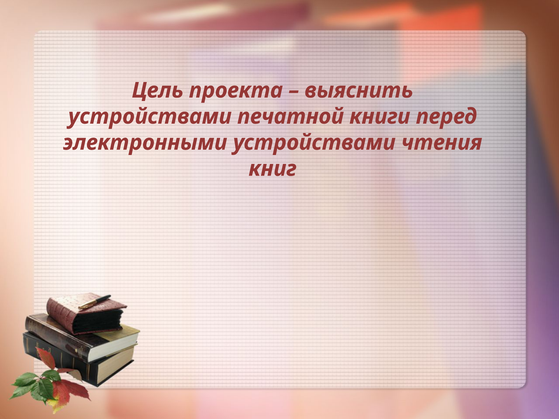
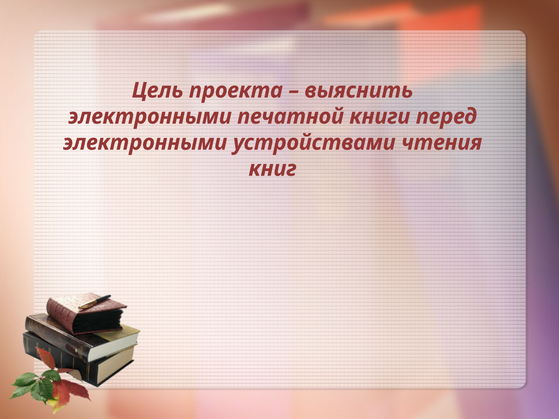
устройствами at (150, 117): устройствами -> электронными
